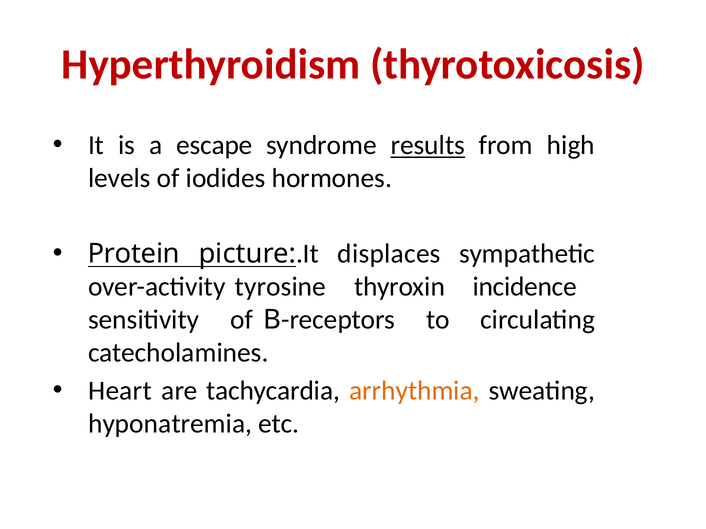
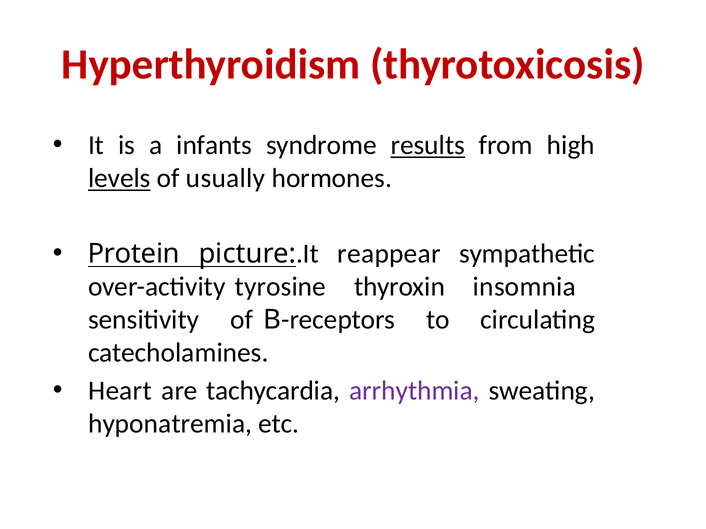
escape: escape -> infants
levels underline: none -> present
iodides: iodides -> usually
displaces: displaces -> reappear
incidence: incidence -> insomnia
arrhythmia colour: orange -> purple
